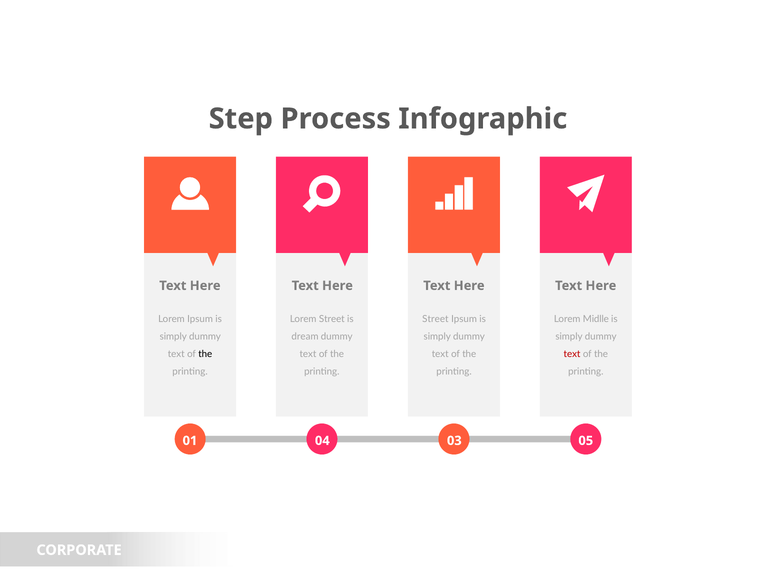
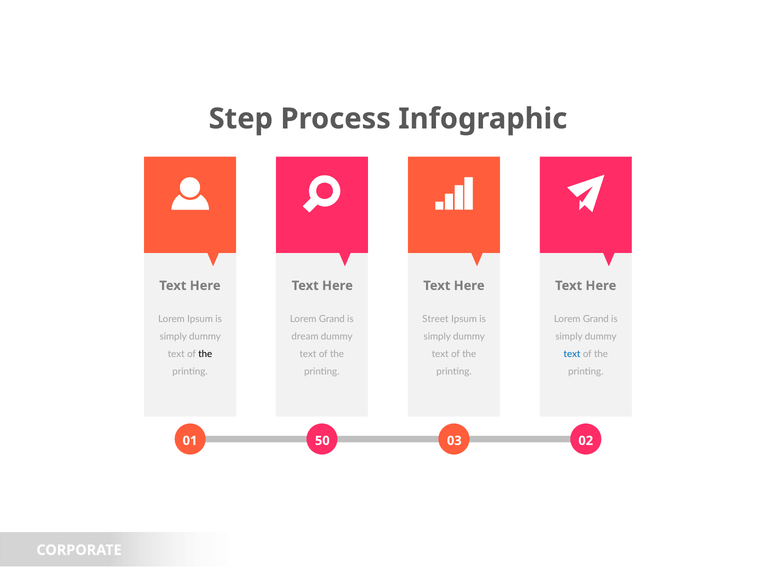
Street at (332, 319): Street -> Grand
Midlle at (596, 319): Midlle -> Grand
text at (572, 354) colour: red -> blue
04: 04 -> 50
05: 05 -> 02
